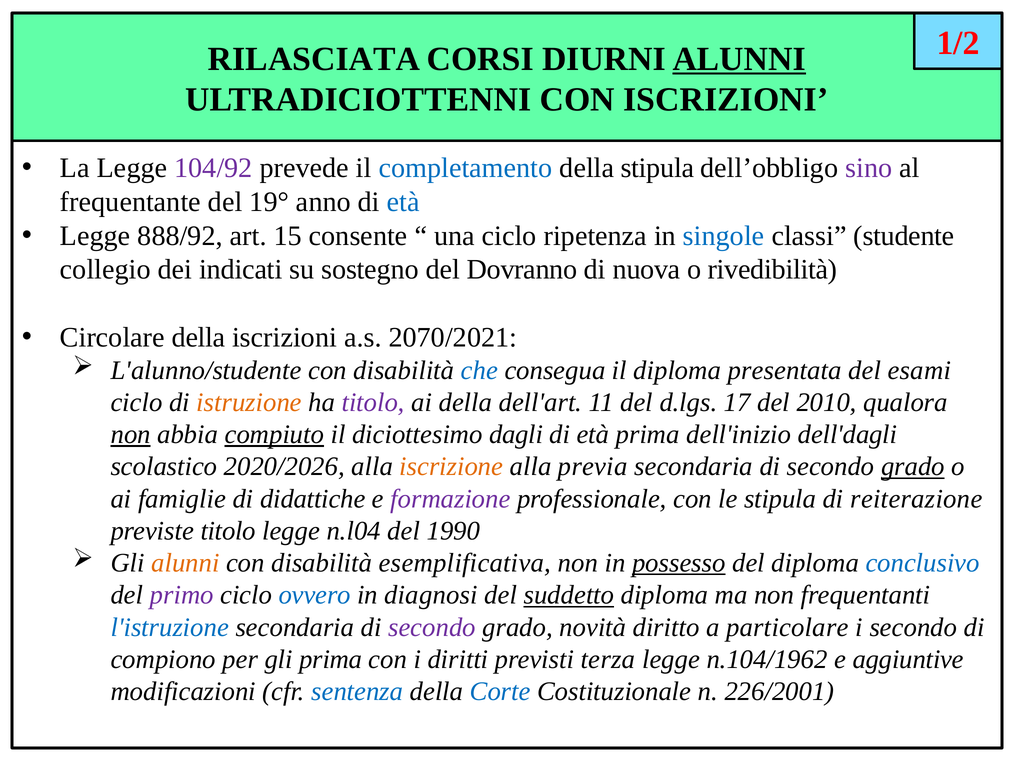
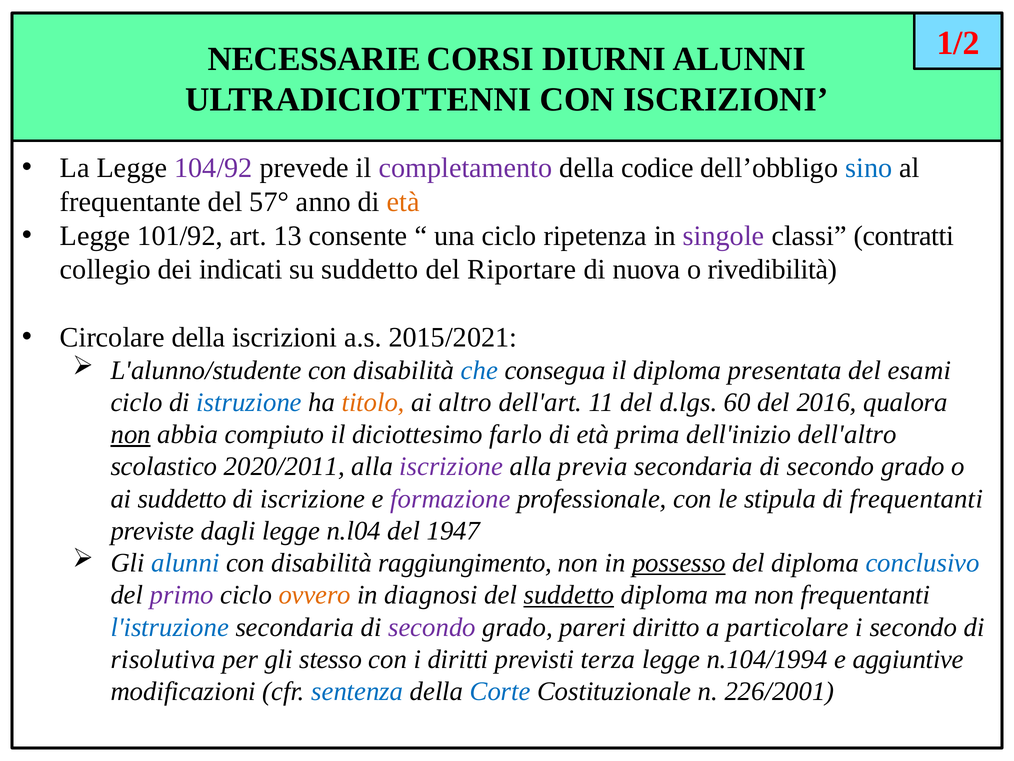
RILASCIATA: RILASCIATA -> NECESSARIE
ALUNNI at (739, 59) underline: present -> none
completamento colour: blue -> purple
della stipula: stipula -> codice
sino colour: purple -> blue
19°: 19° -> 57°
età at (403, 202) colour: blue -> orange
888/92: 888/92 -> 101/92
15: 15 -> 13
singole colour: blue -> purple
studente: studente -> contratti
su sostegno: sostegno -> suddetto
Dovranno: Dovranno -> Riportare
2070/2021: 2070/2021 -> 2015/2021
istruzione colour: orange -> blue
titolo at (373, 402) colour: purple -> orange
ai della: della -> altro
17: 17 -> 60
2010: 2010 -> 2016
compiuto underline: present -> none
dagli: dagli -> farlo
dell'dagli: dell'dagli -> dell'altro
2020/2026: 2020/2026 -> 2020/2011
iscrizione at (451, 466) colour: orange -> purple
grado at (913, 466) underline: present -> none
ai famiglie: famiglie -> suddetto
di didattiche: didattiche -> iscrizione
di reiterazione: reiterazione -> frequentanti
previste titolo: titolo -> dagli
1990: 1990 -> 1947
alunni at (185, 563) colour: orange -> blue
esemplificativa: esemplificativa -> raggiungimento
ovvero colour: blue -> orange
novità: novità -> pareri
compiono: compiono -> risolutiva
gli prima: prima -> stesso
n.104/1962: n.104/1962 -> n.104/1994
